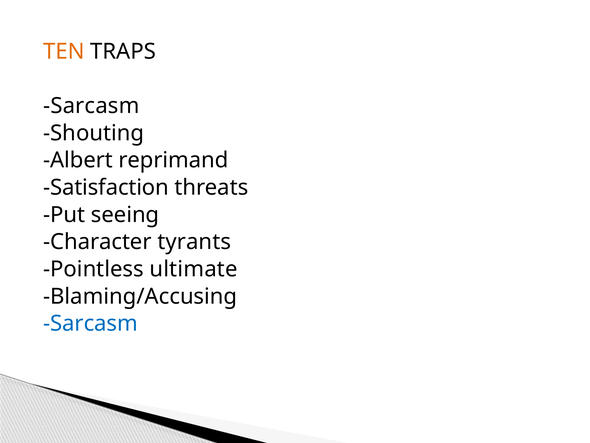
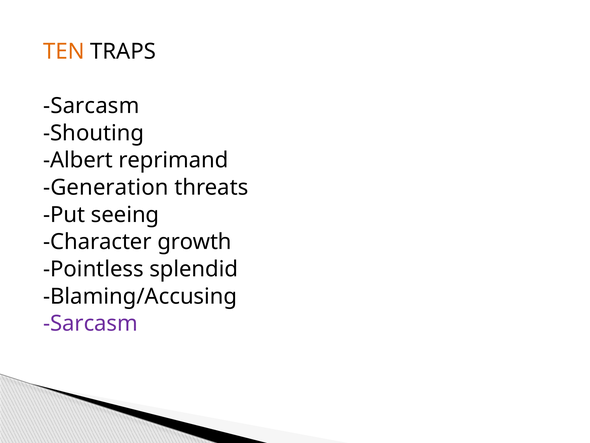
Satisfaction: Satisfaction -> Generation
tyrants: tyrants -> growth
ultimate: ultimate -> splendid
Sarcasm at (90, 323) colour: blue -> purple
